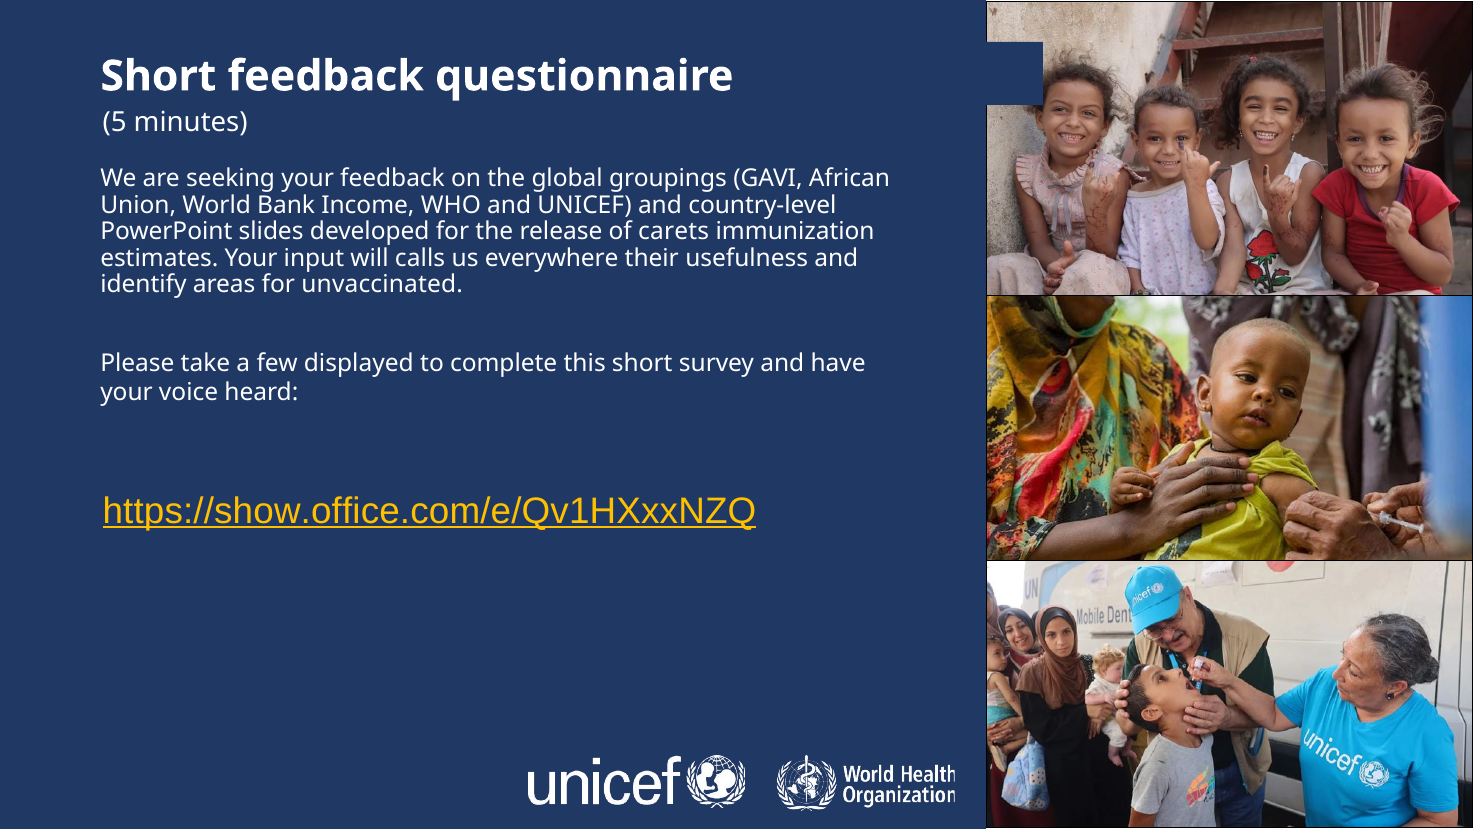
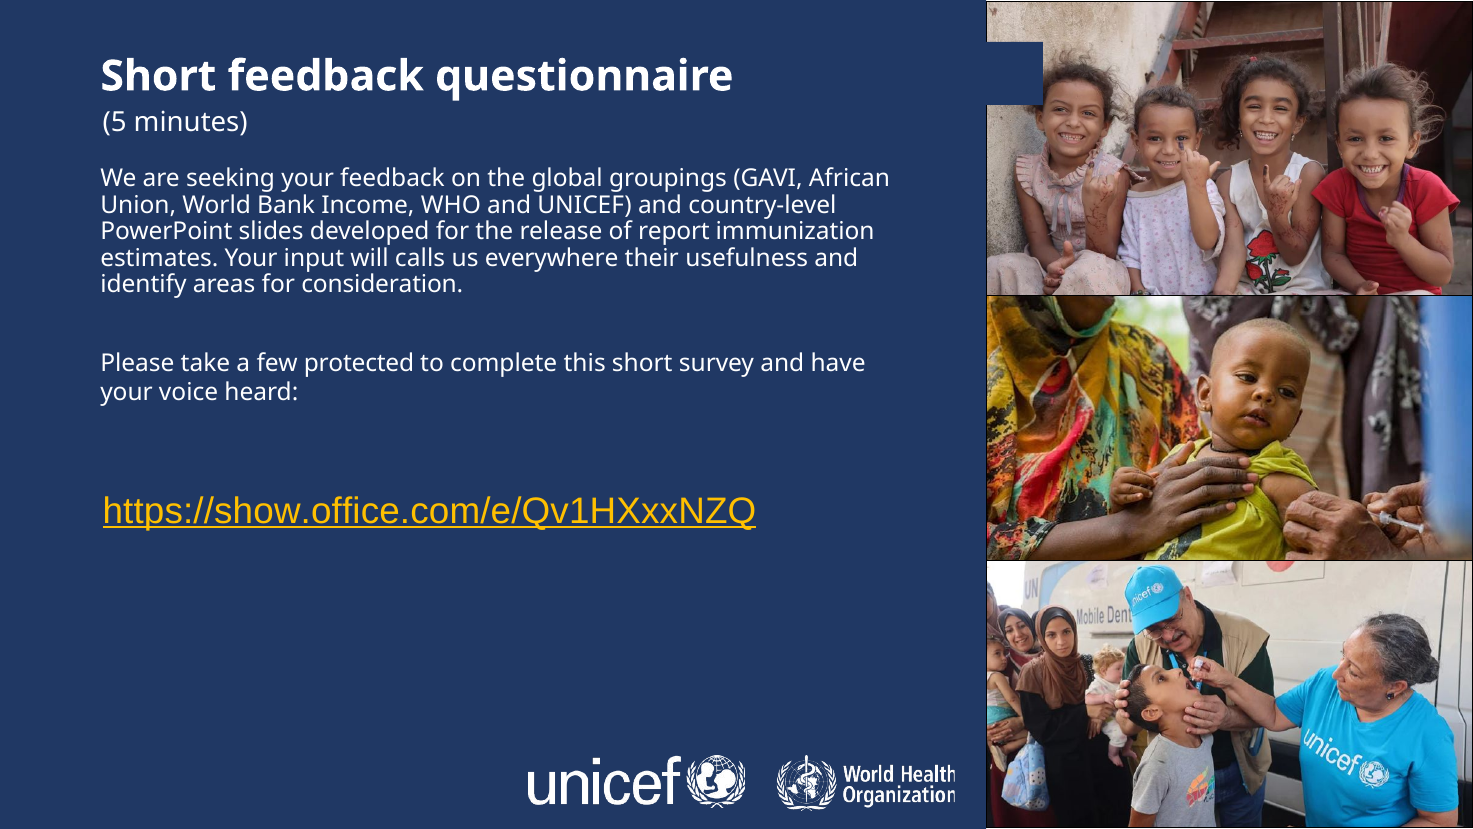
carets: carets -> report
unvaccinated: unvaccinated -> consideration
displayed: displayed -> protected
